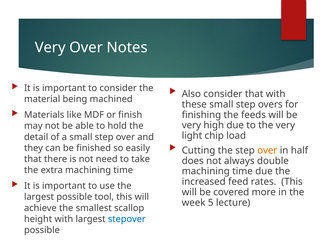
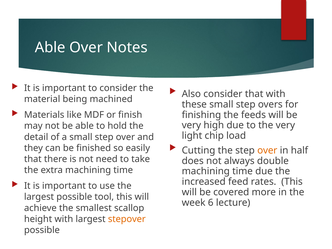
Very at (50, 48): Very -> Able
5: 5 -> 6
stepover colour: blue -> orange
